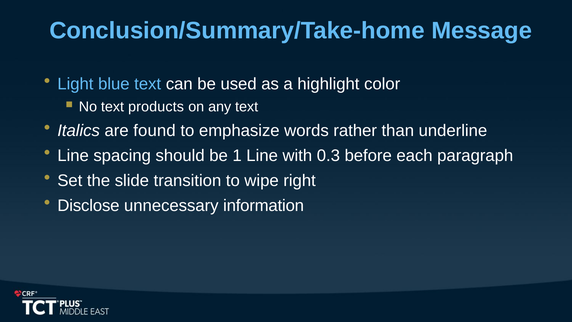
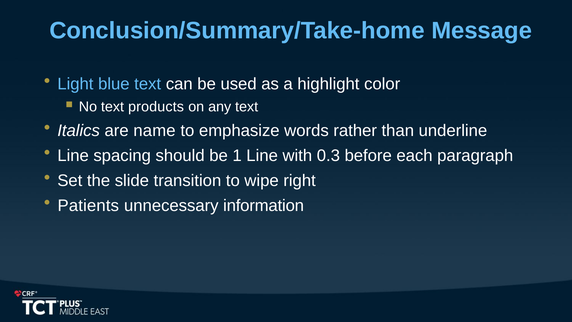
found: found -> name
Disclose: Disclose -> Patients
